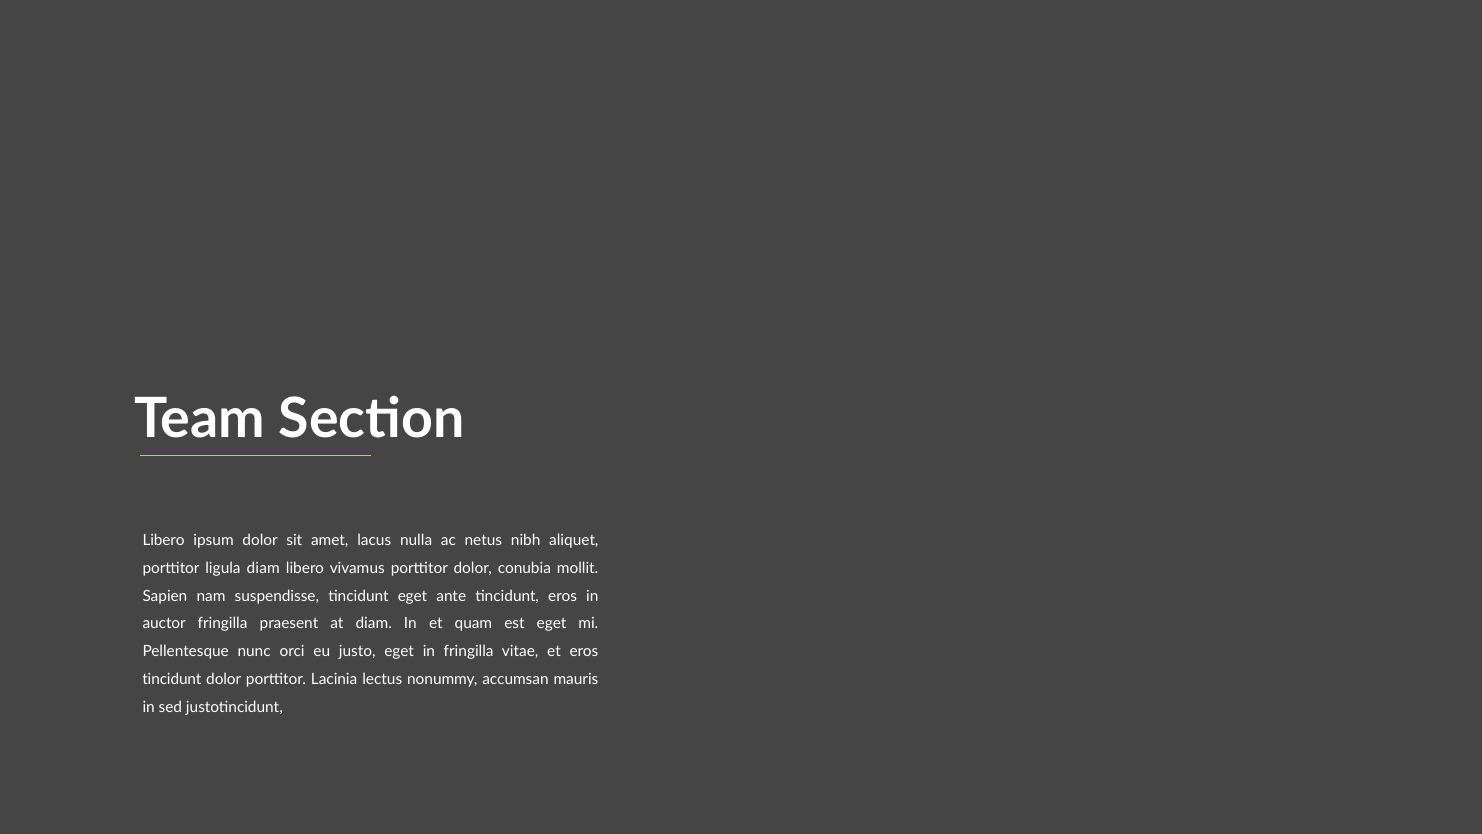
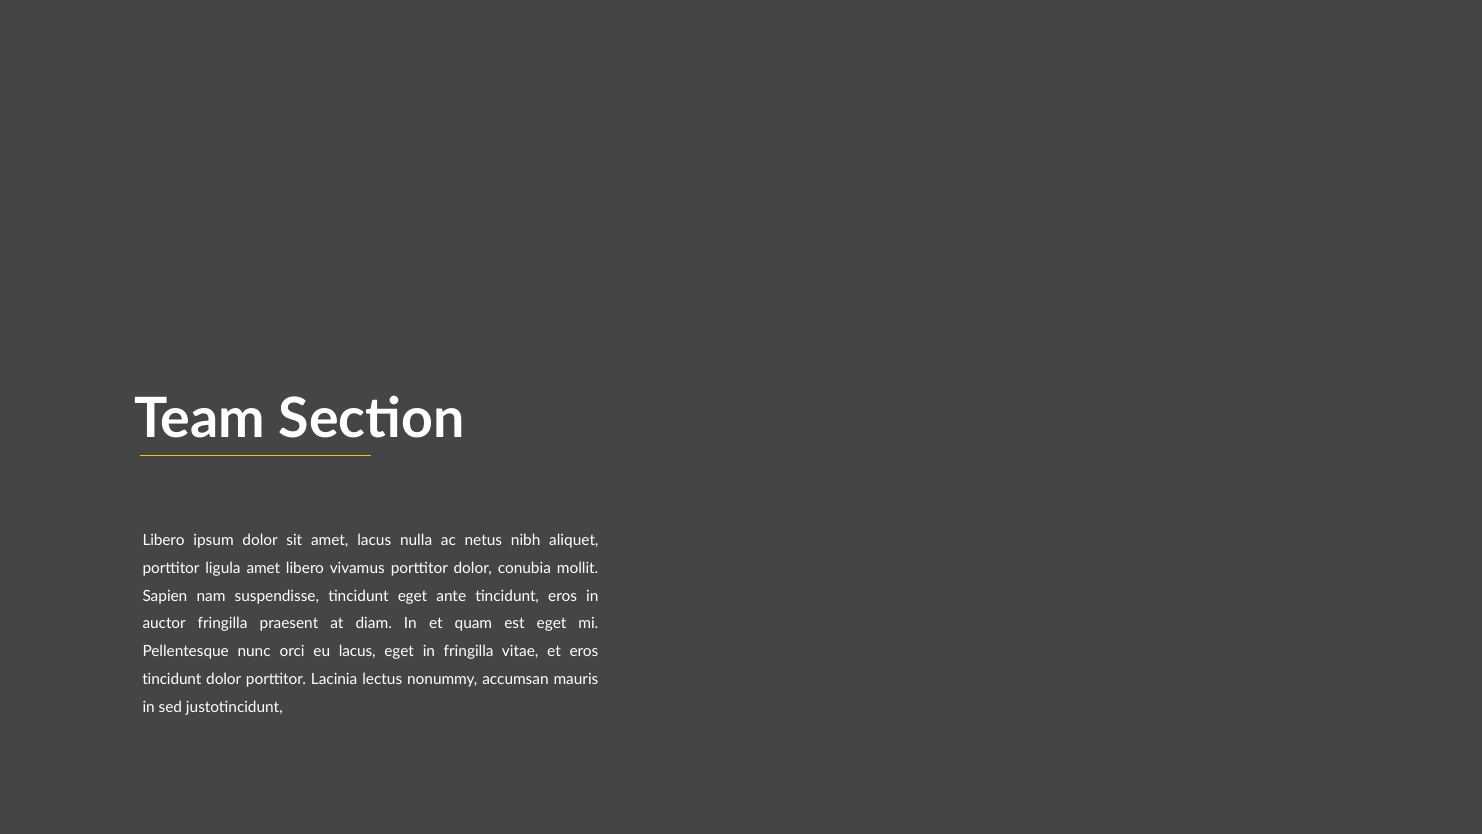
ligula diam: diam -> amet
eu justo: justo -> lacus
